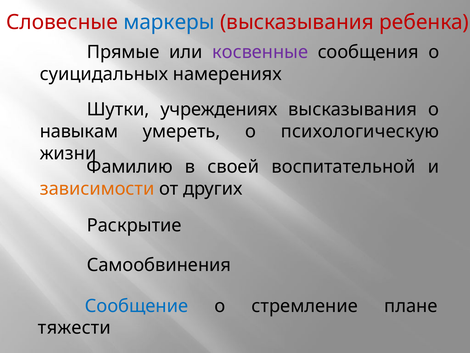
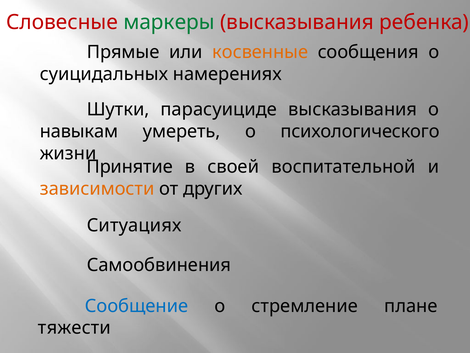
маркеры colour: blue -> green
косвенные colour: purple -> orange
учреждениях: учреждениях -> парасуициде
психологическую: психологическую -> психологического
Фамилию: Фамилию -> Принятие
Раскрытие: Раскрытие -> Ситуациях
